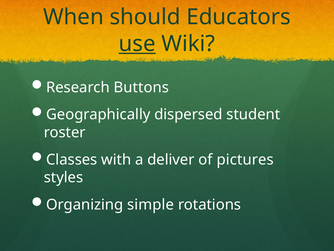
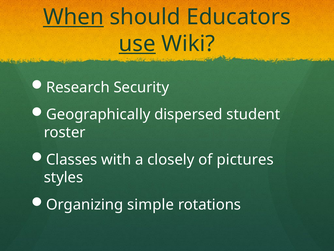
When underline: none -> present
Buttons: Buttons -> Security
deliver: deliver -> closely
